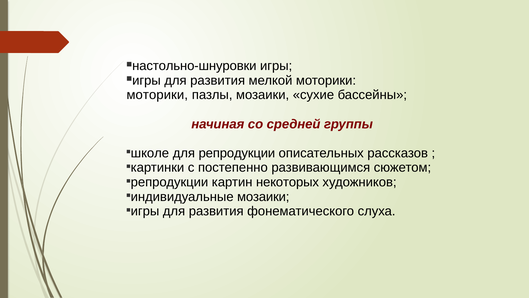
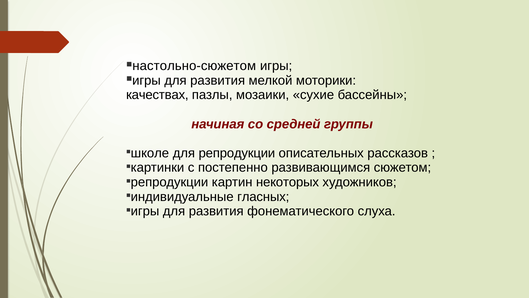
настольно-шнуровки: настольно-шнуровки -> настольно-сюжетом
моторики at (157, 95): моторики -> качествах
индивидуальные мозаики: мозаики -> гласных
